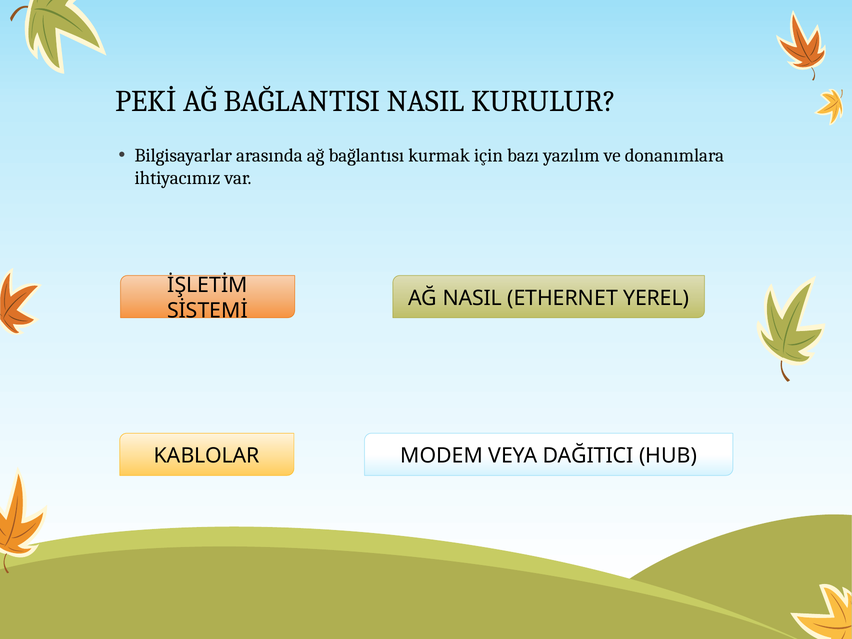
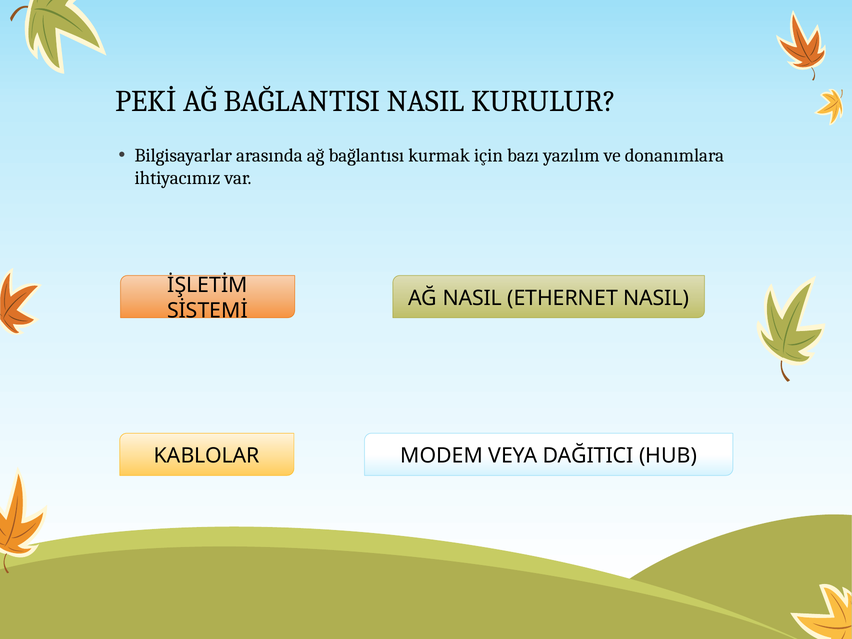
ETHERNET YEREL: YEREL -> NASIL
